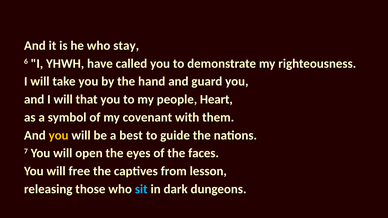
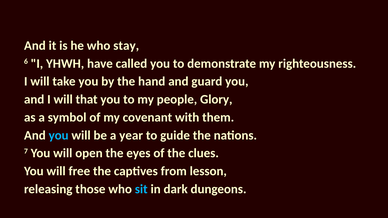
Heart: Heart -> Glory
you at (59, 135) colour: yellow -> light blue
best: best -> year
faces: faces -> clues
